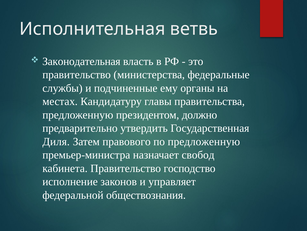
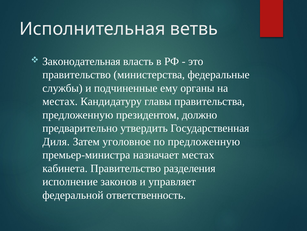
правового: правового -> уголовное
назначает свобод: свобод -> местах
господство: господство -> разделения
обществознания: обществознания -> ответственность
